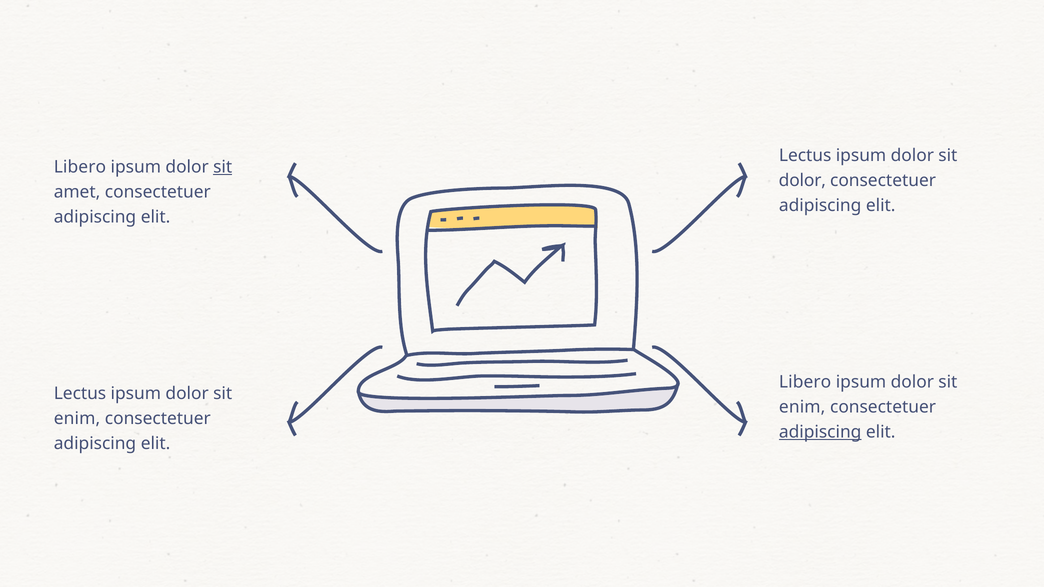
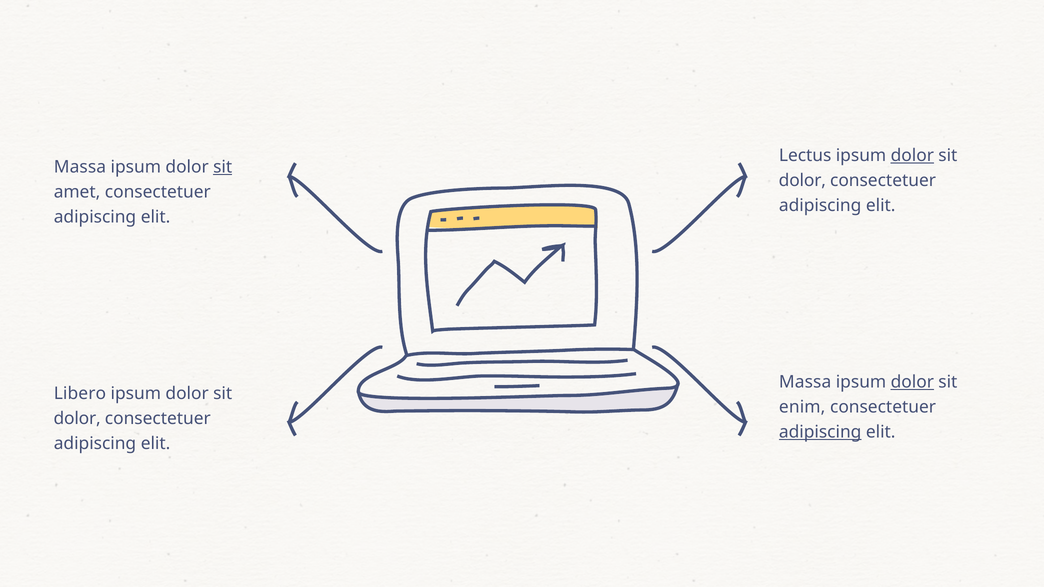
dolor at (912, 156) underline: none -> present
Libero at (80, 167): Libero -> Massa
Libero at (805, 382): Libero -> Massa
dolor at (912, 382) underline: none -> present
Lectus at (80, 394): Lectus -> Libero
enim at (77, 419): enim -> dolor
